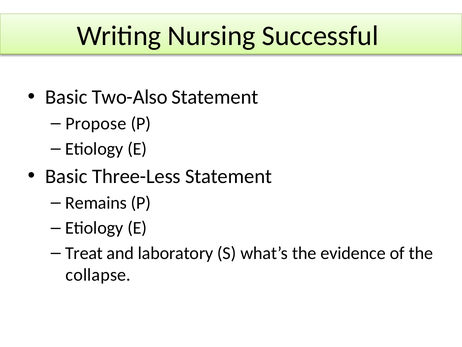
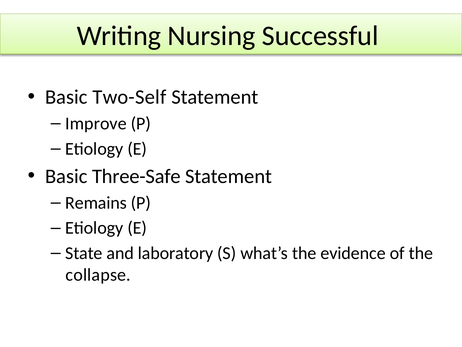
Two-Also: Two-Also -> Two-Self
Propose: Propose -> Improve
Three-Less: Three-Less -> Three-Safe
Treat: Treat -> State
